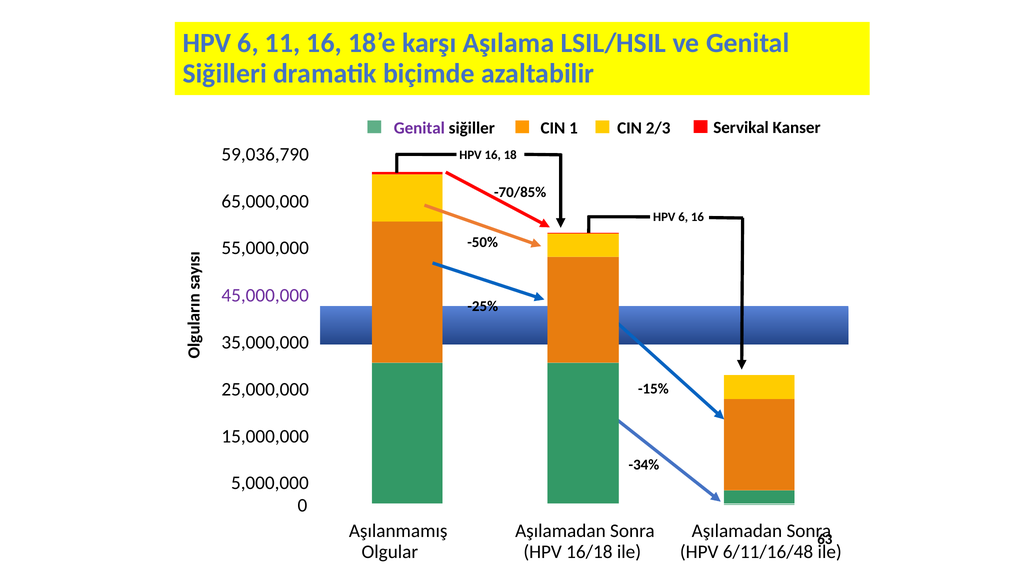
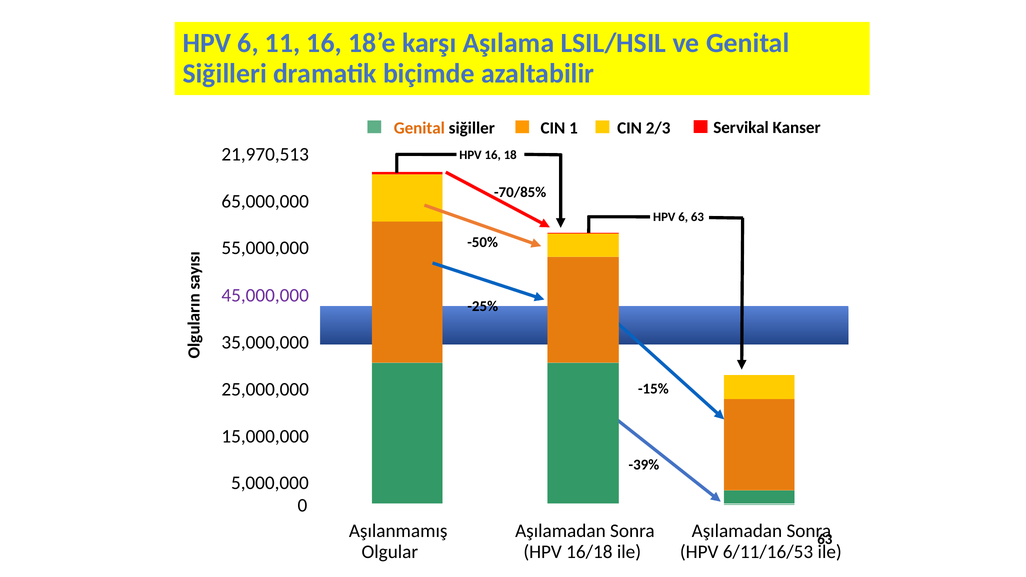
Genital at (419, 128) colour: purple -> orange
59,036,790: 59,036,790 -> 21,970,513
6 16: 16 -> 63
-34%: -34% -> -39%
6/11/16/48: 6/11/16/48 -> 6/11/16/53
